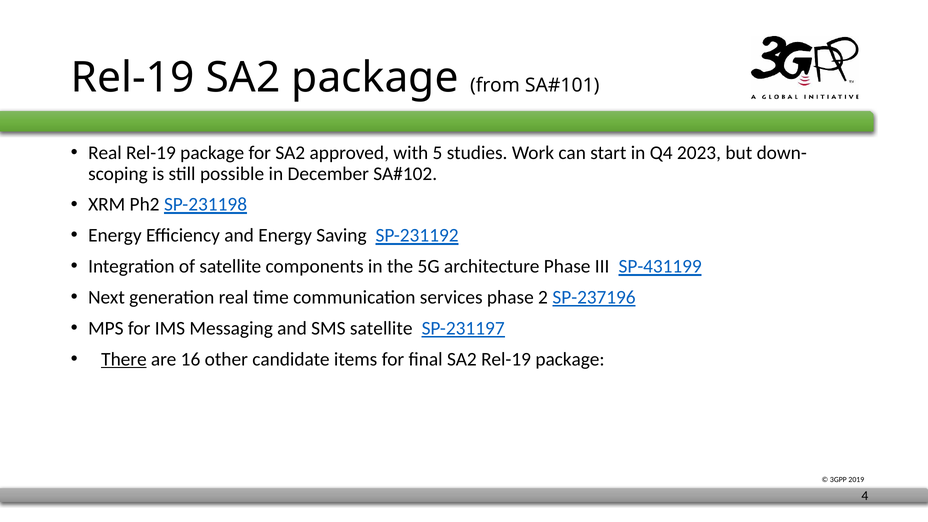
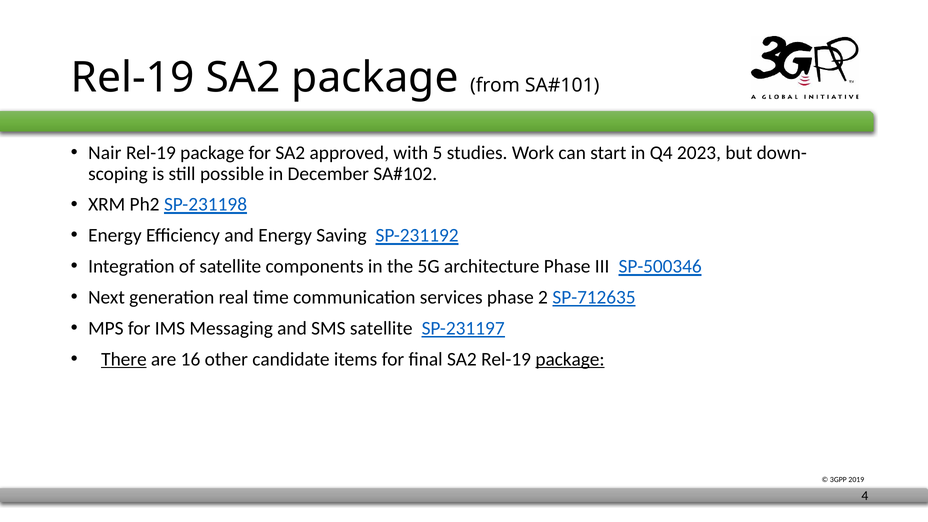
Real at (105, 153): Real -> Nair
SP-431199: SP-431199 -> SP-500346
SP-237196: SP-237196 -> SP-712635
package at (570, 359) underline: none -> present
